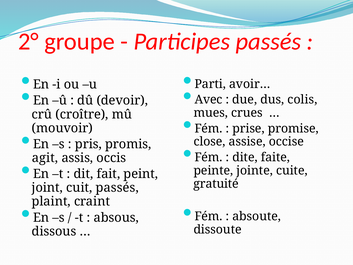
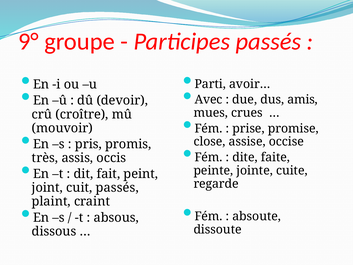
2°: 2° -> 9°
colis: colis -> amis
agit: agit -> très
gratuité: gratuité -> regarde
